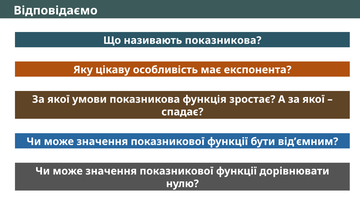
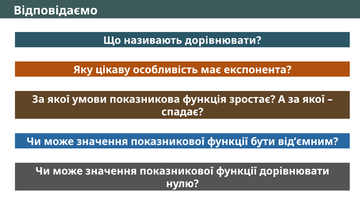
називають показникова: показникова -> дорівнювати
